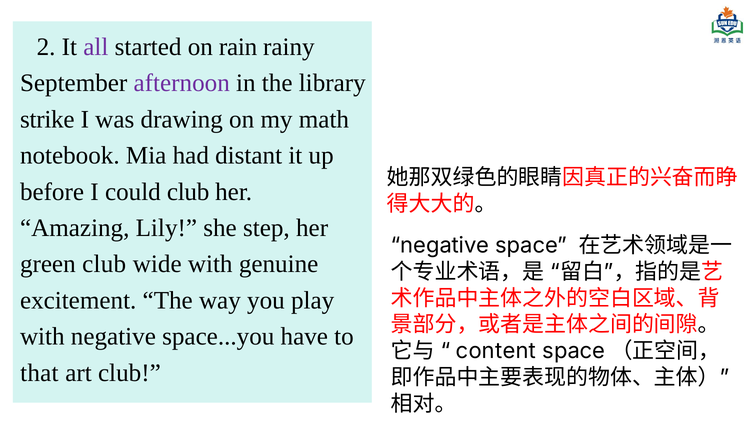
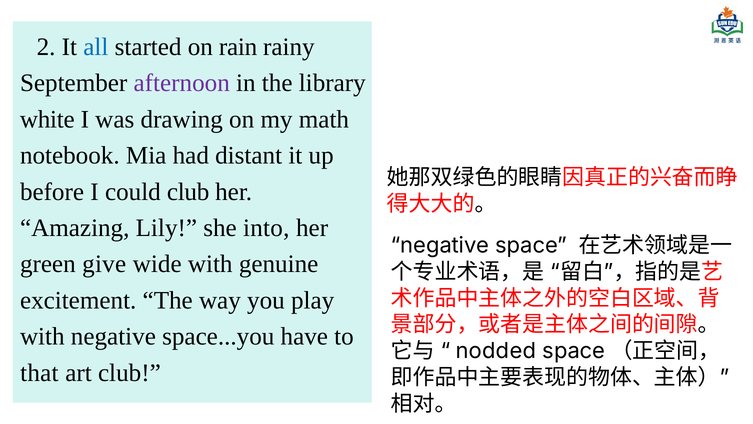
all colour: purple -> blue
strike: strike -> white
step: step -> into
green club: club -> give
content: content -> nodded
